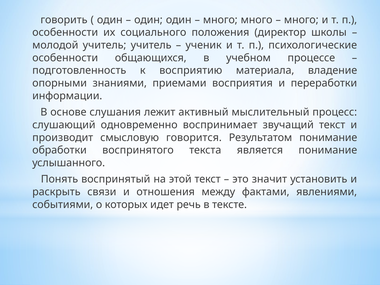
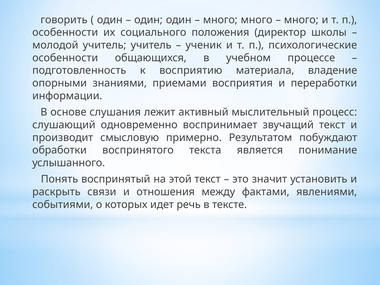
говорится: говорится -> примерно
Результатом понимание: понимание -> побуждают
